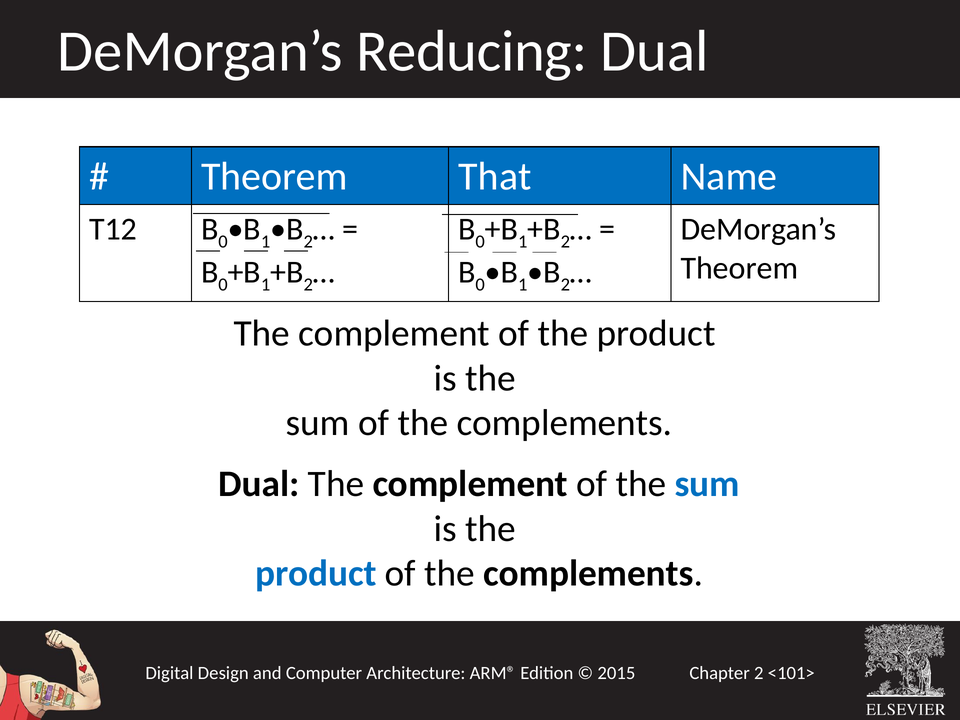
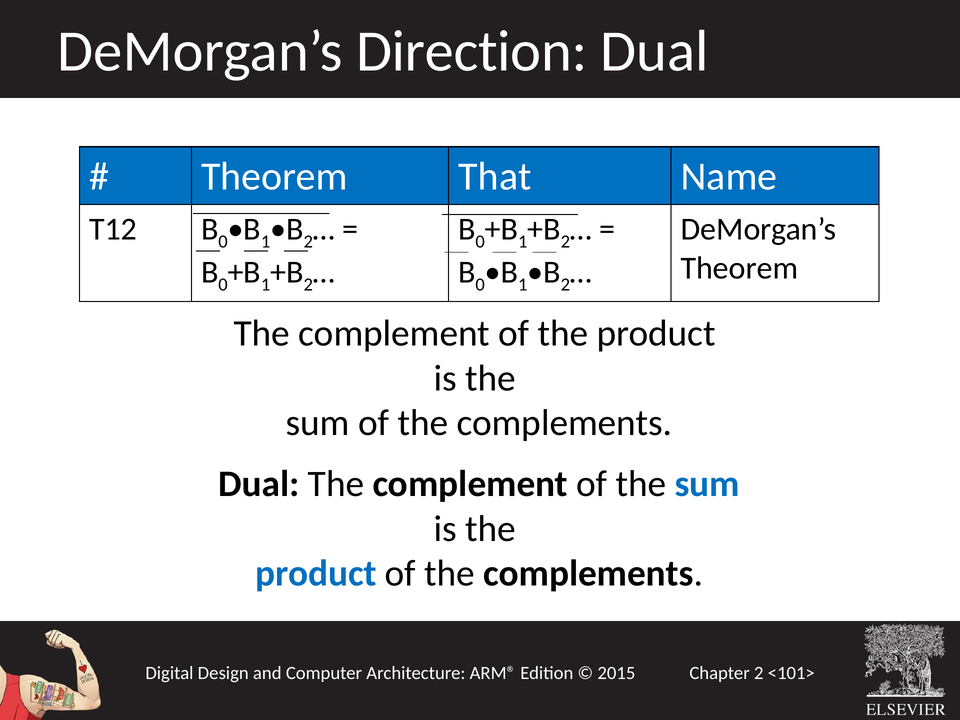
Reducing: Reducing -> Direction
